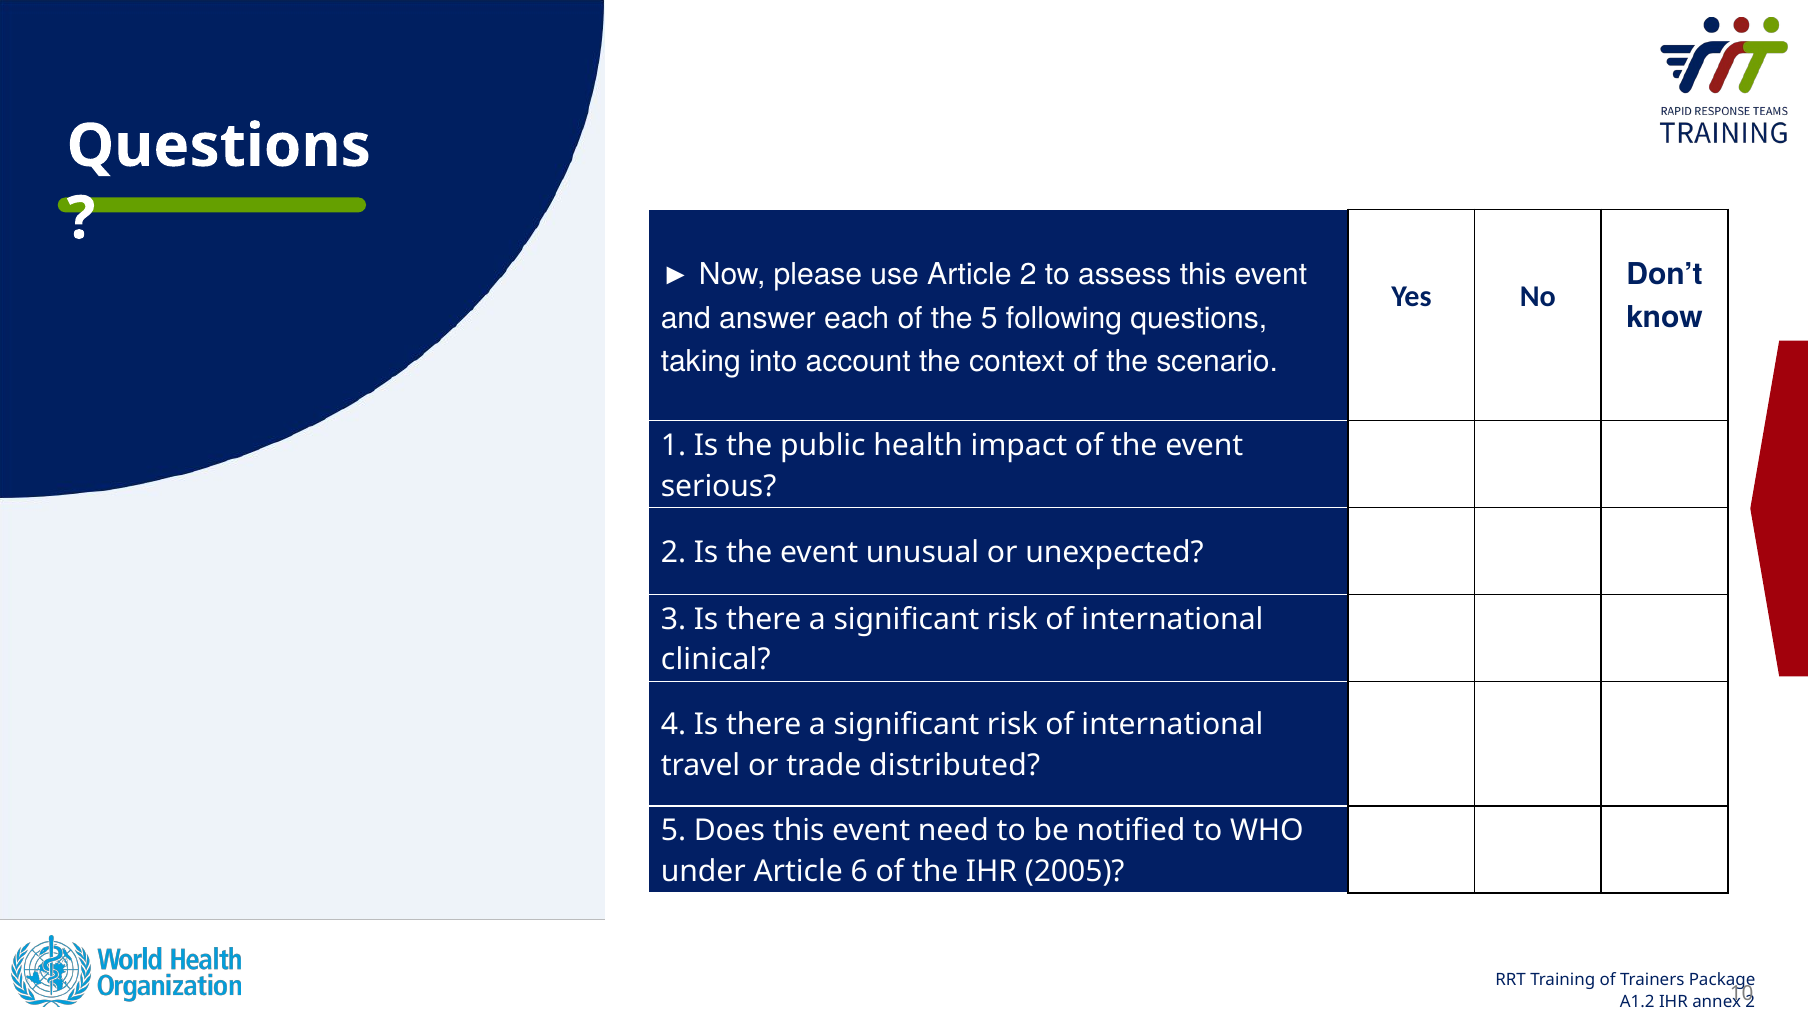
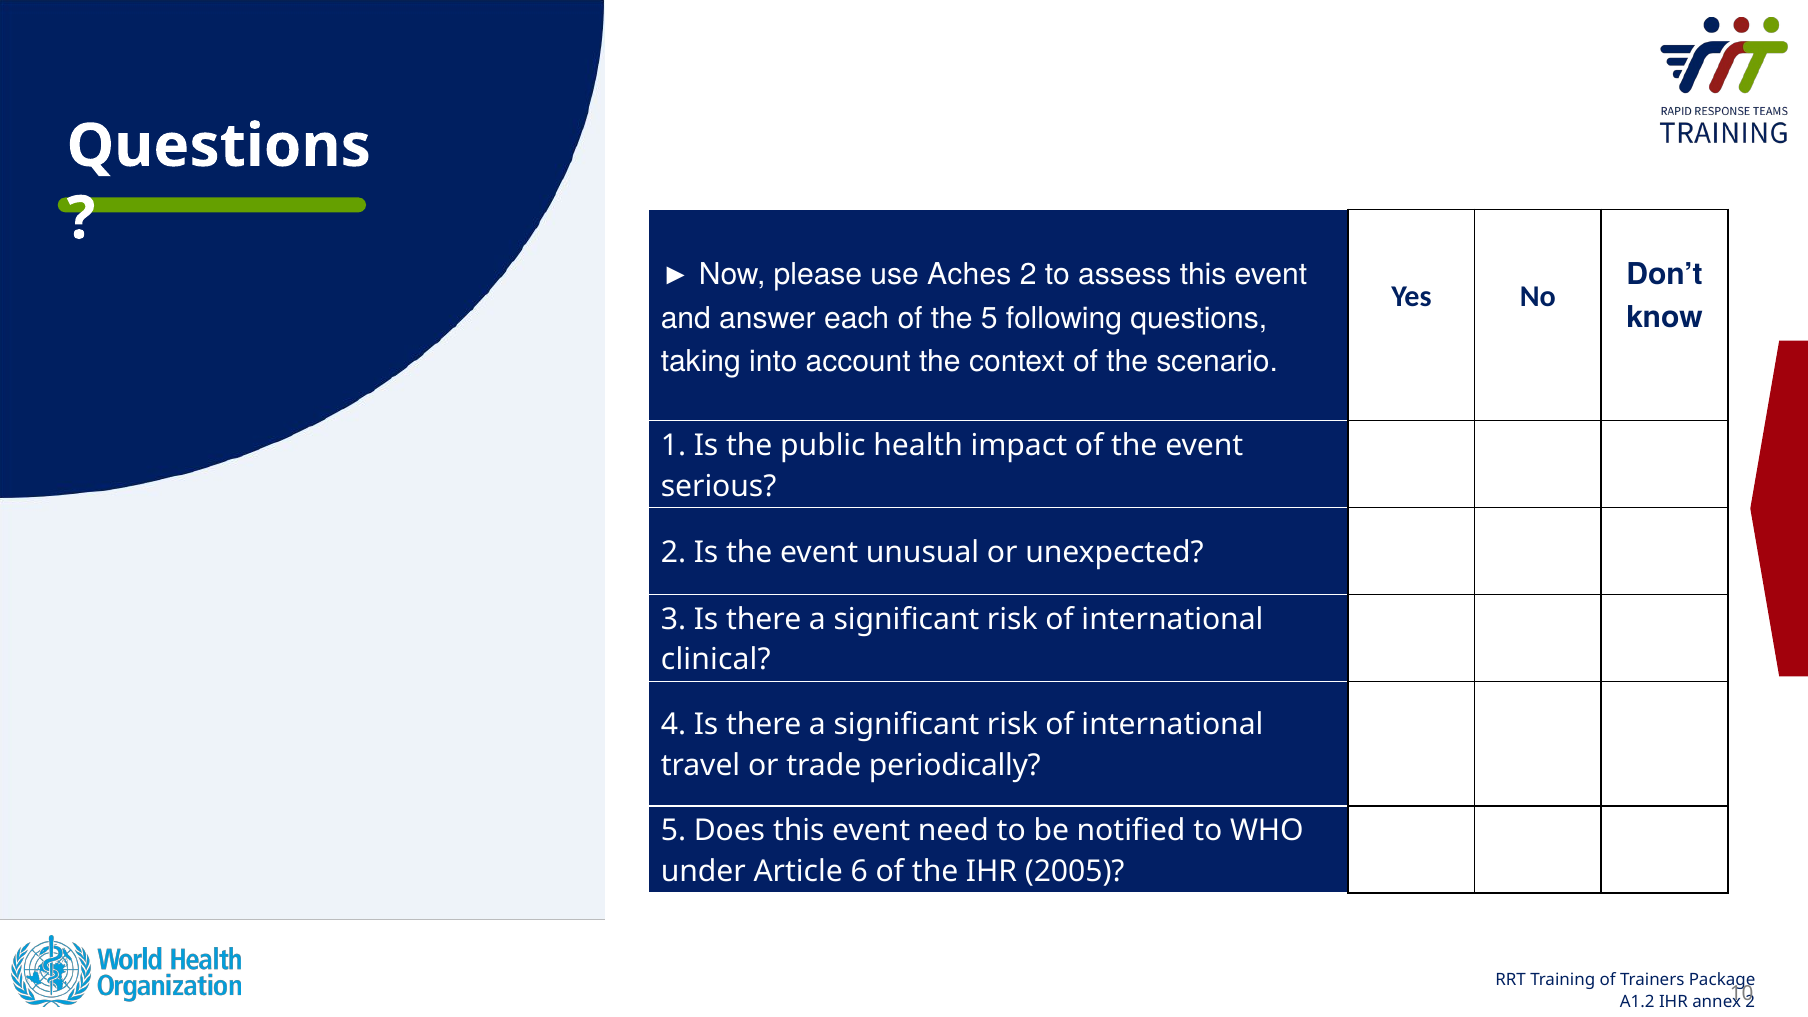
use Article: Article -> Aches
distributed: distributed -> periodically
